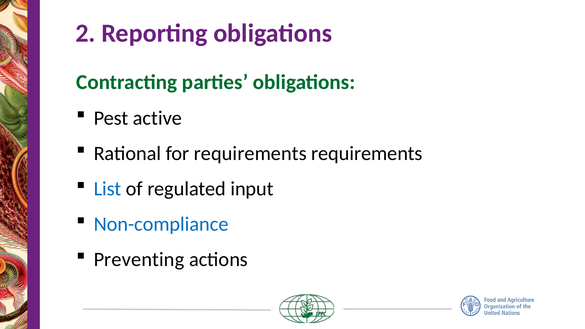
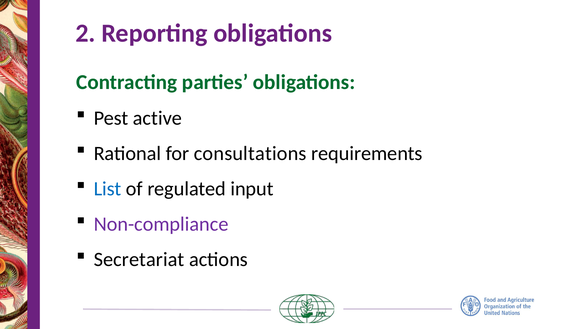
for requirements: requirements -> consultations
Non-compliance colour: blue -> purple
Preventing: Preventing -> Secretariat
